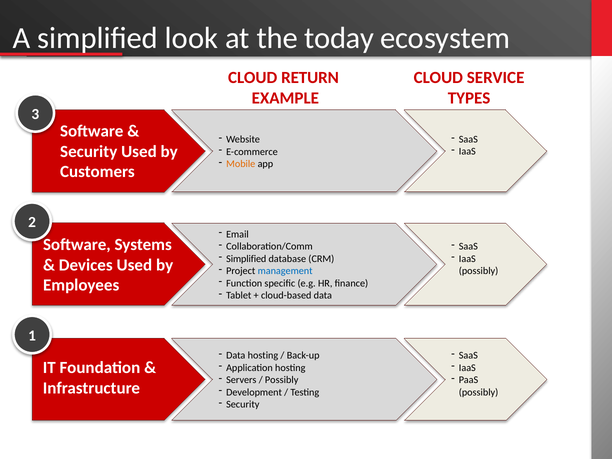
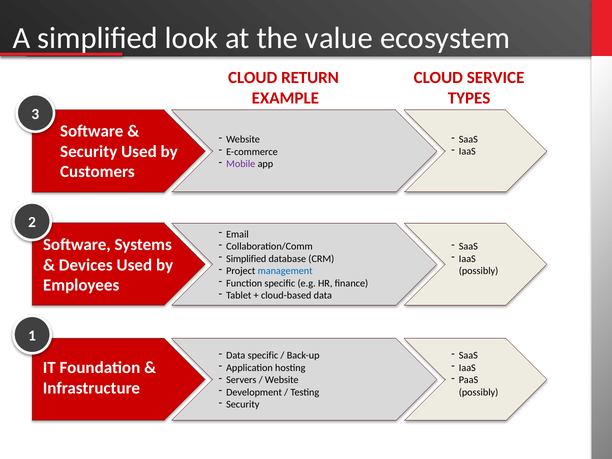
today: today -> value
Mobile colour: orange -> purple
Data hosting: hosting -> specific
Possibly at (282, 380): Possibly -> Website
